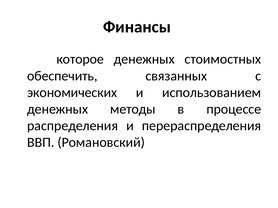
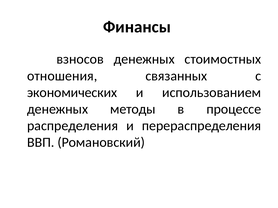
которое: которое -> взносов
обеспечить: обеспечить -> отношения
